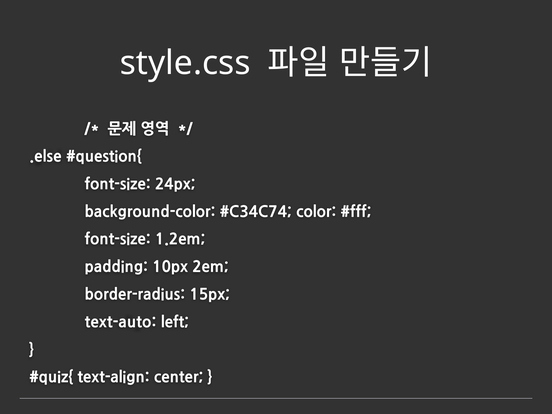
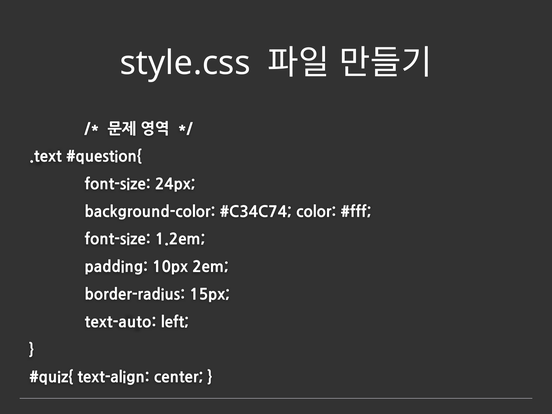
.else: .else -> .text
